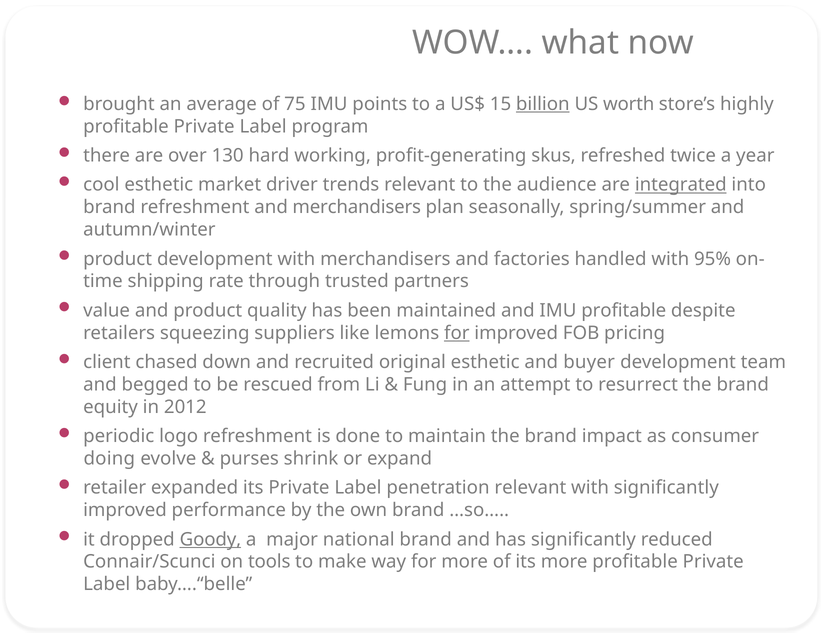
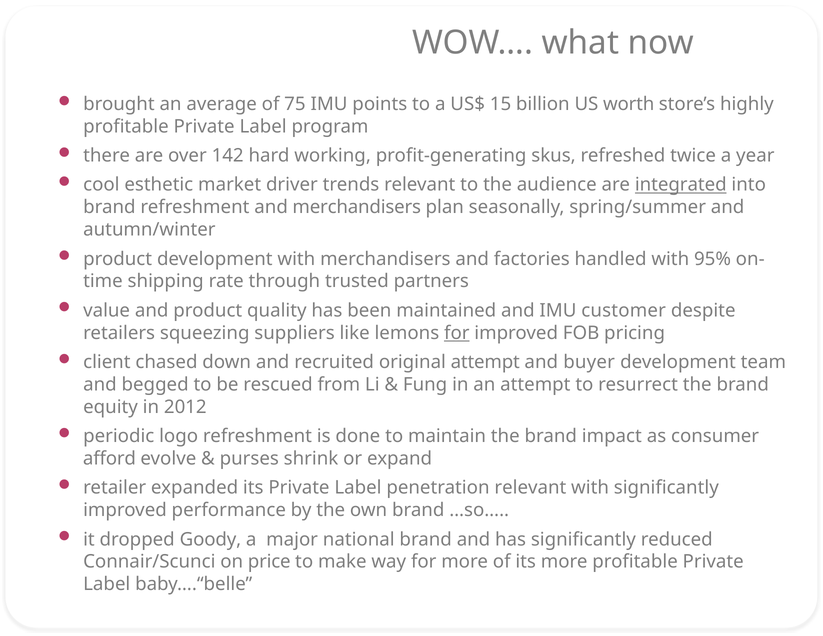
billion underline: present -> none
130: 130 -> 142
IMU profitable: profitable -> customer
original esthetic: esthetic -> attempt
doing: doing -> afford
Goody underline: present -> none
tools: tools -> price
